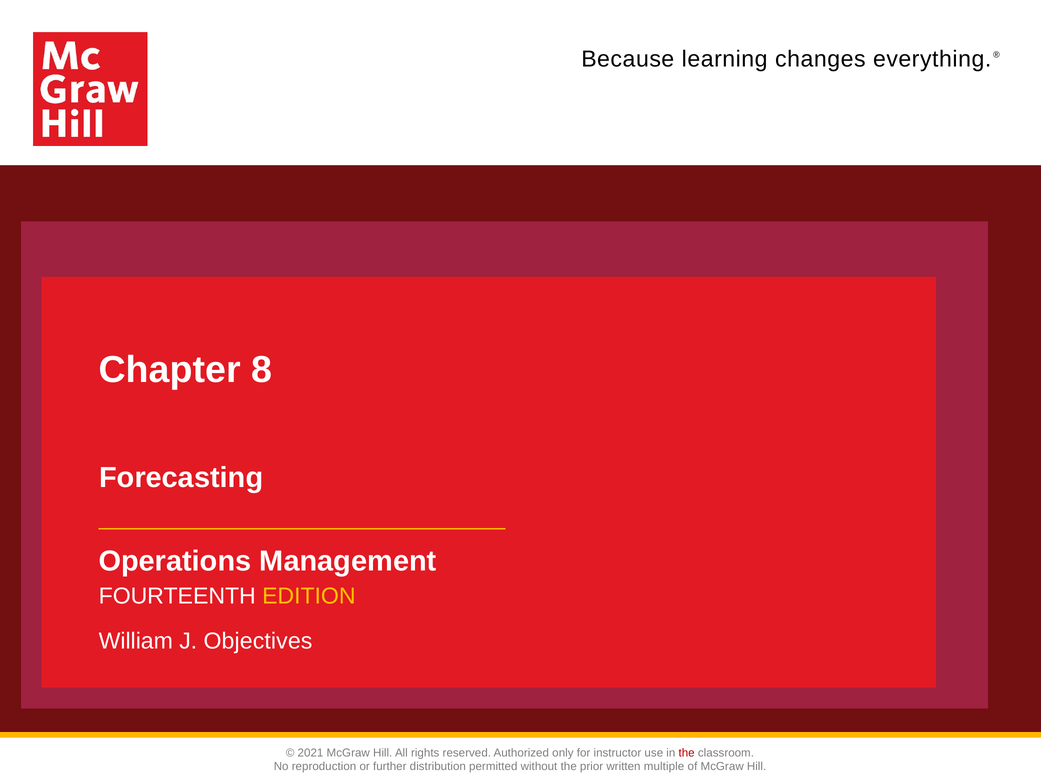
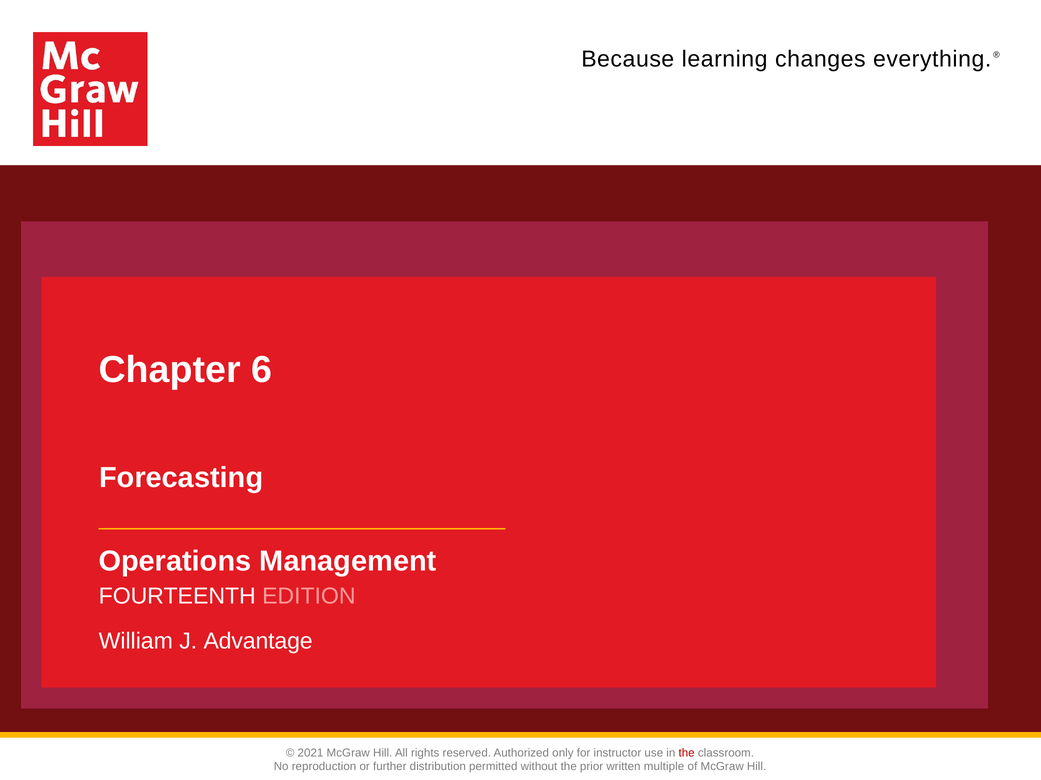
8: 8 -> 6
EDITION colour: yellow -> pink
Objectives: Objectives -> Advantage
